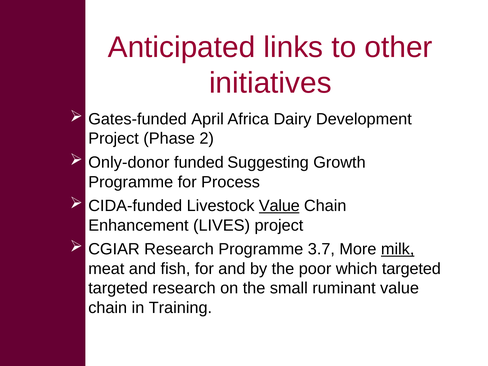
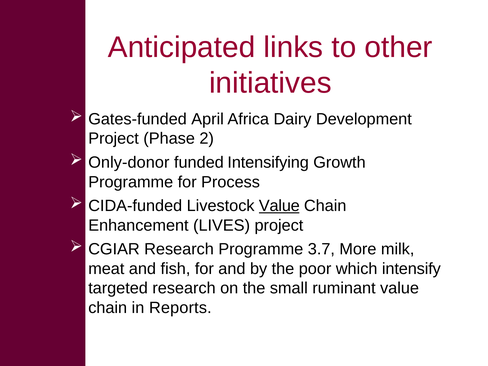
Suggesting: Suggesting -> Intensifying
milk underline: present -> none
which targeted: targeted -> intensify
Training: Training -> Reports
